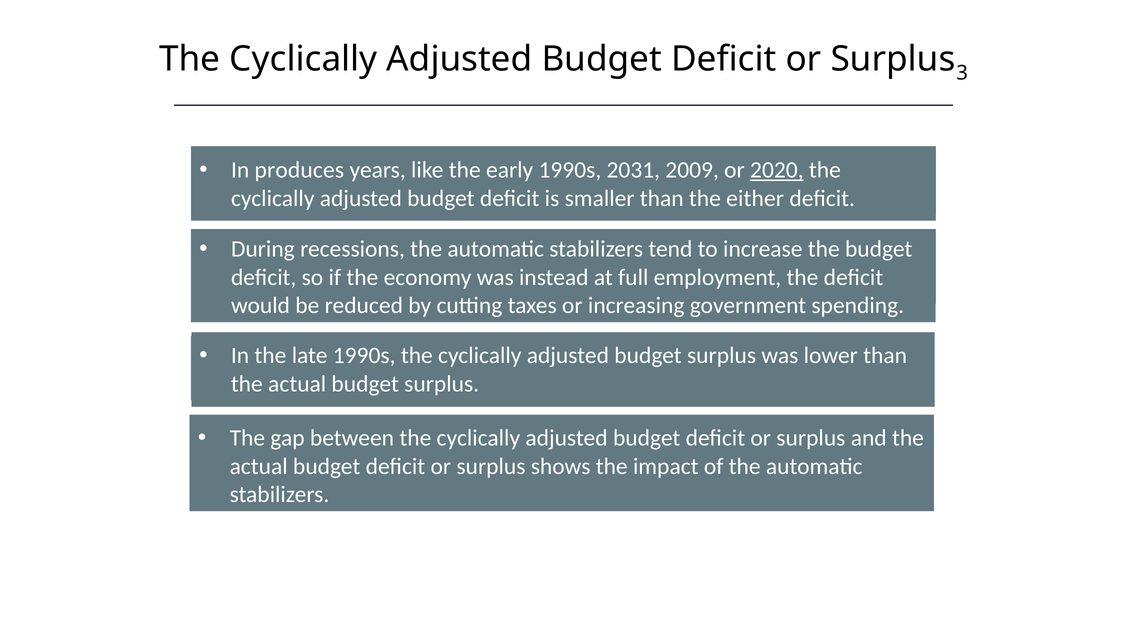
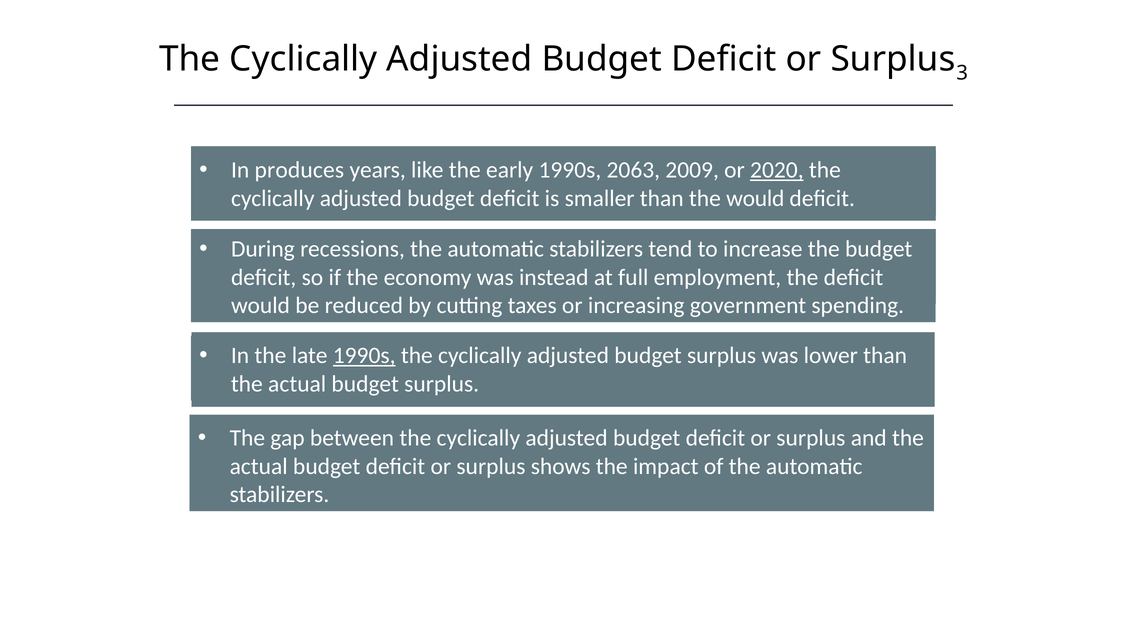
2031: 2031 -> 2063
the either: either -> would
1990s at (364, 356) underline: none -> present
